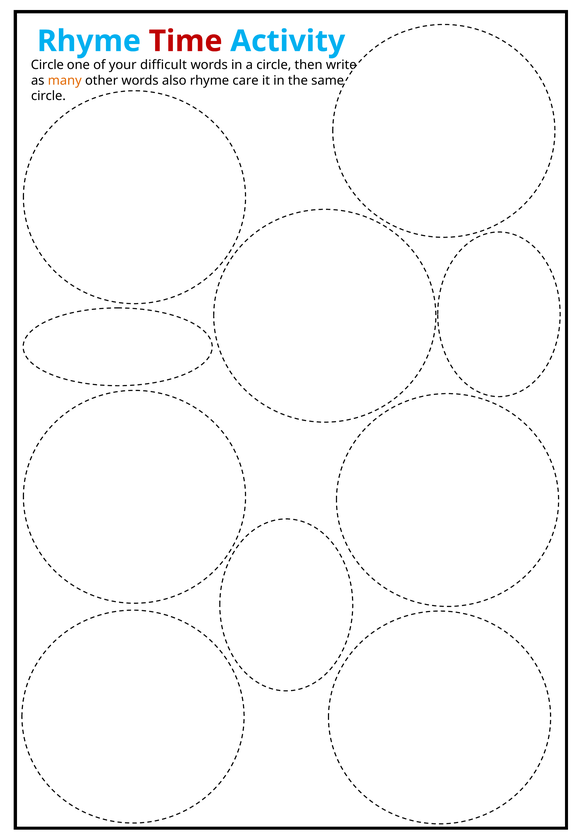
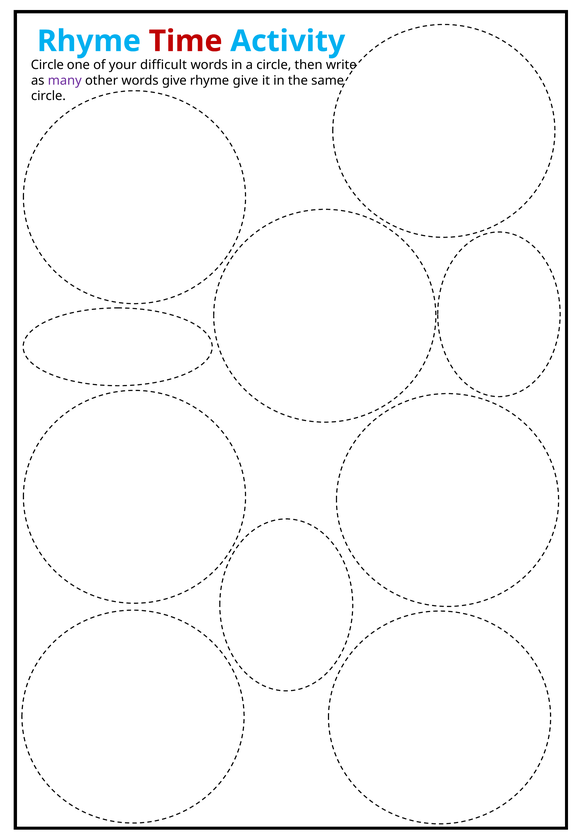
many colour: orange -> purple
words also: also -> give
rhyme care: care -> give
